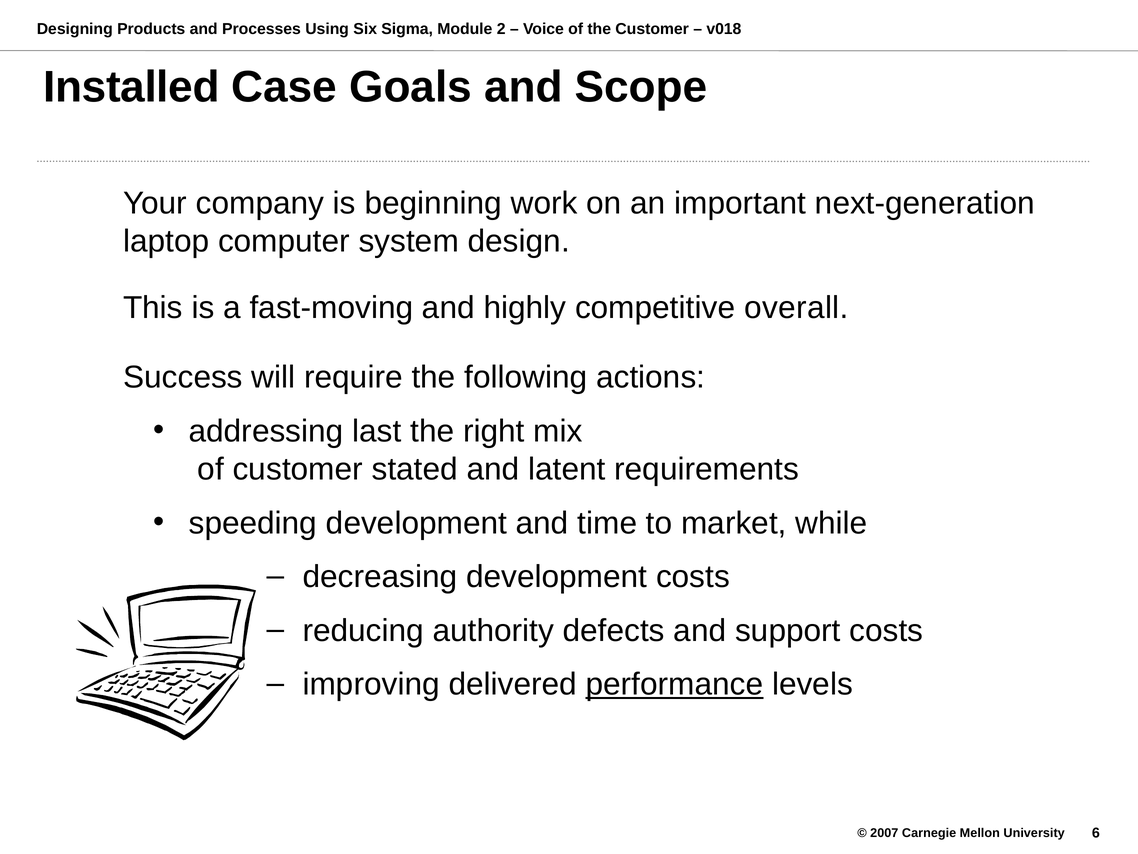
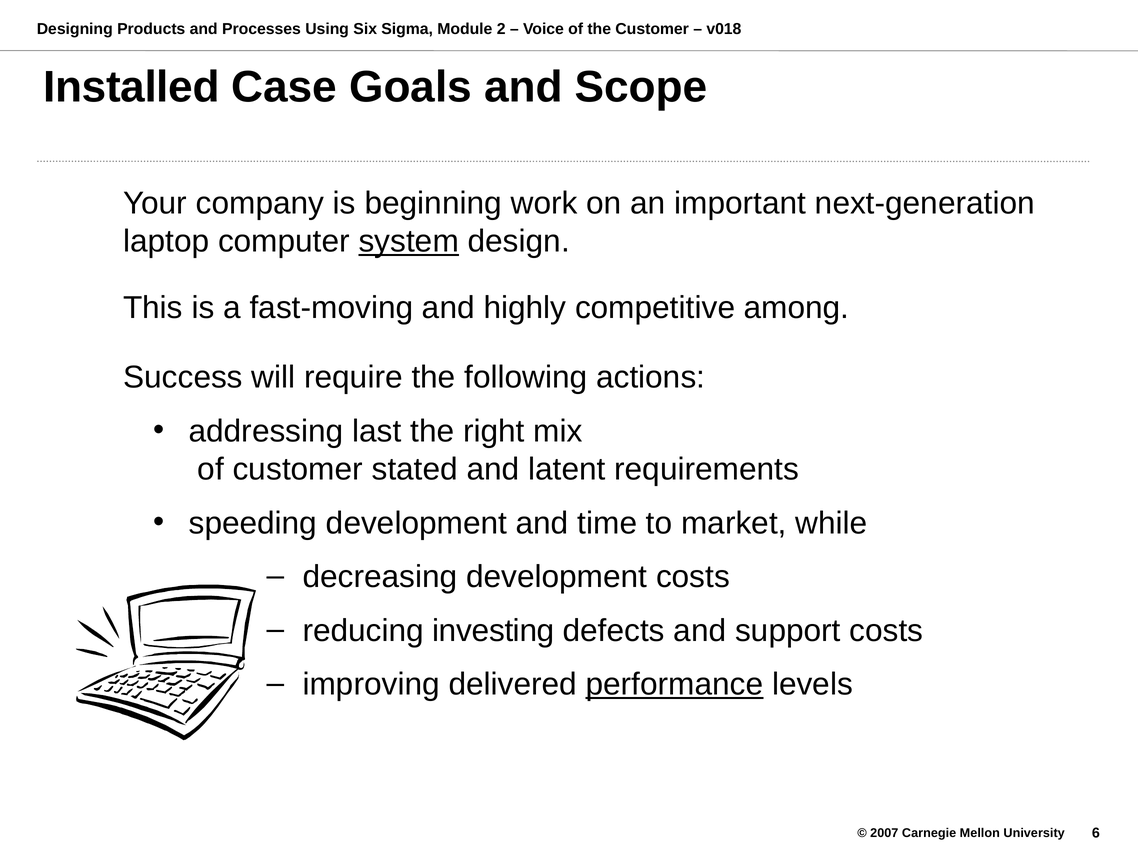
system underline: none -> present
overall: overall -> among
authority: authority -> investing
